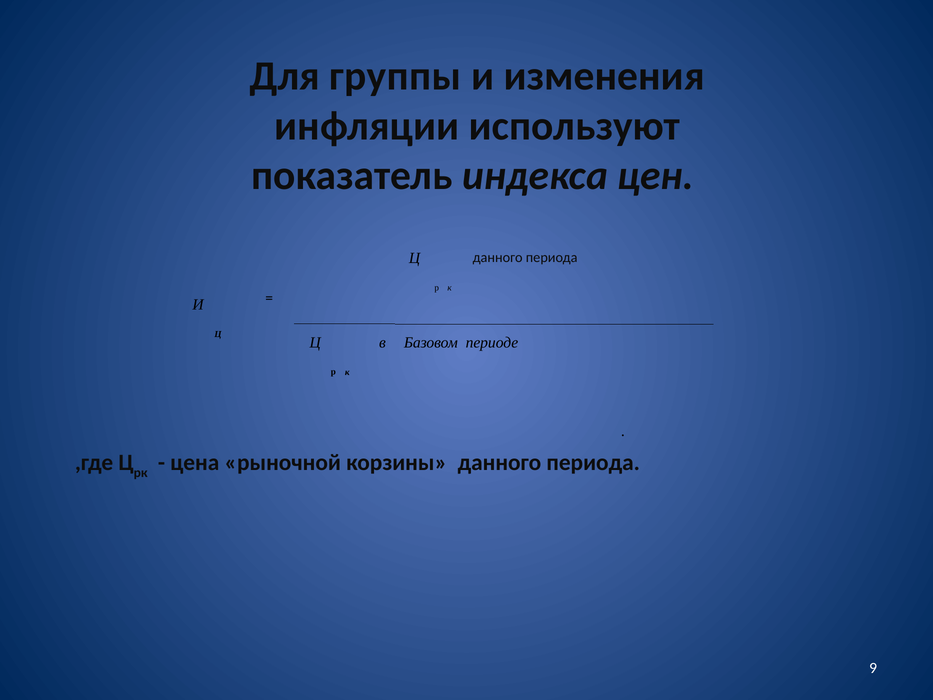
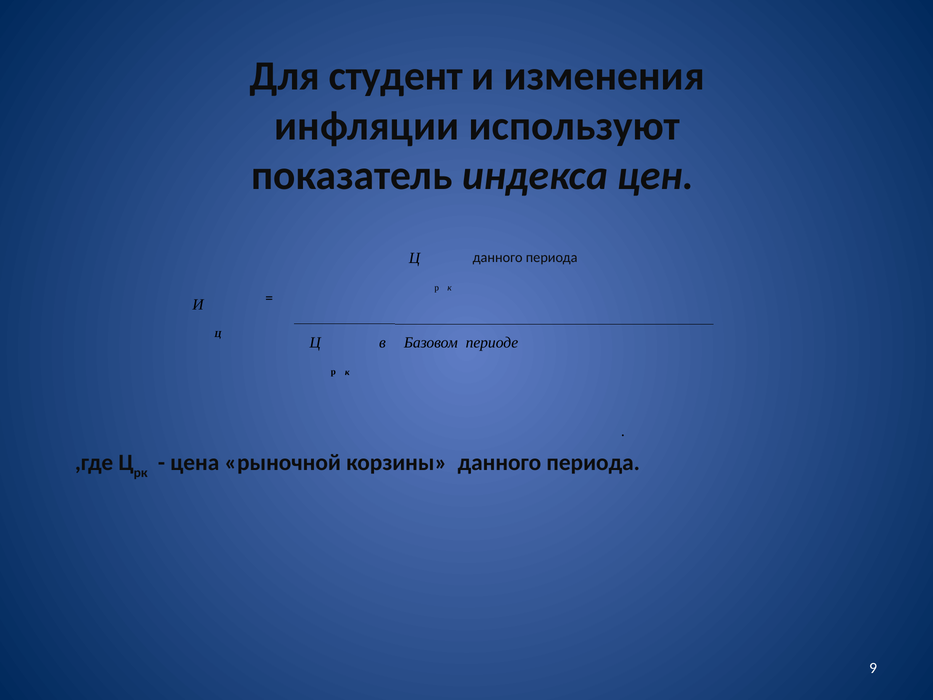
группы: группы -> студент
